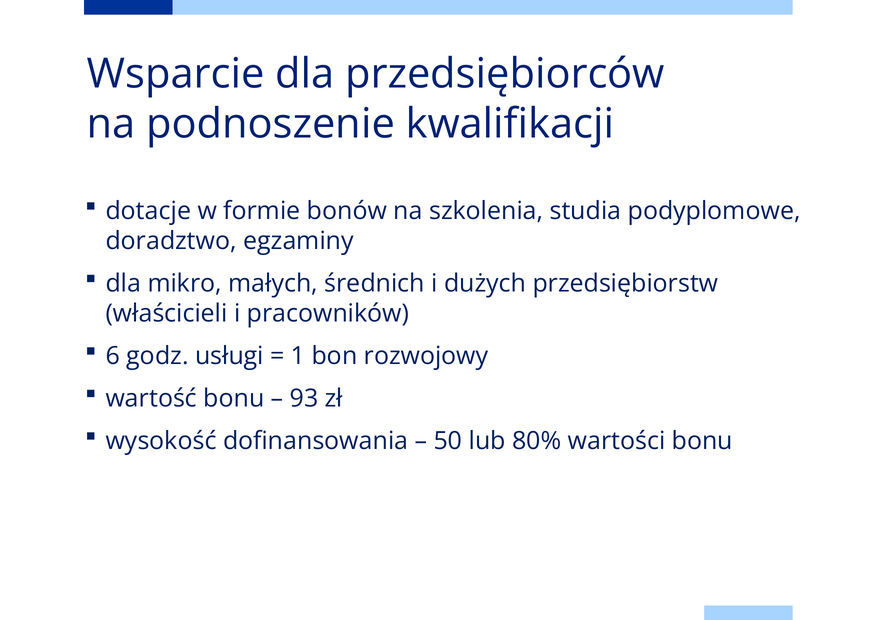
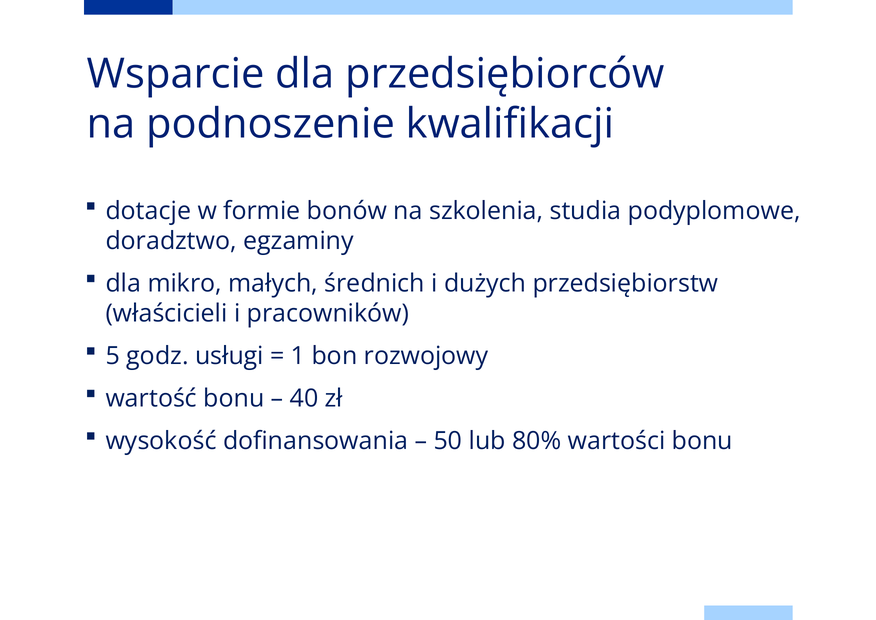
6: 6 -> 5
93: 93 -> 40
